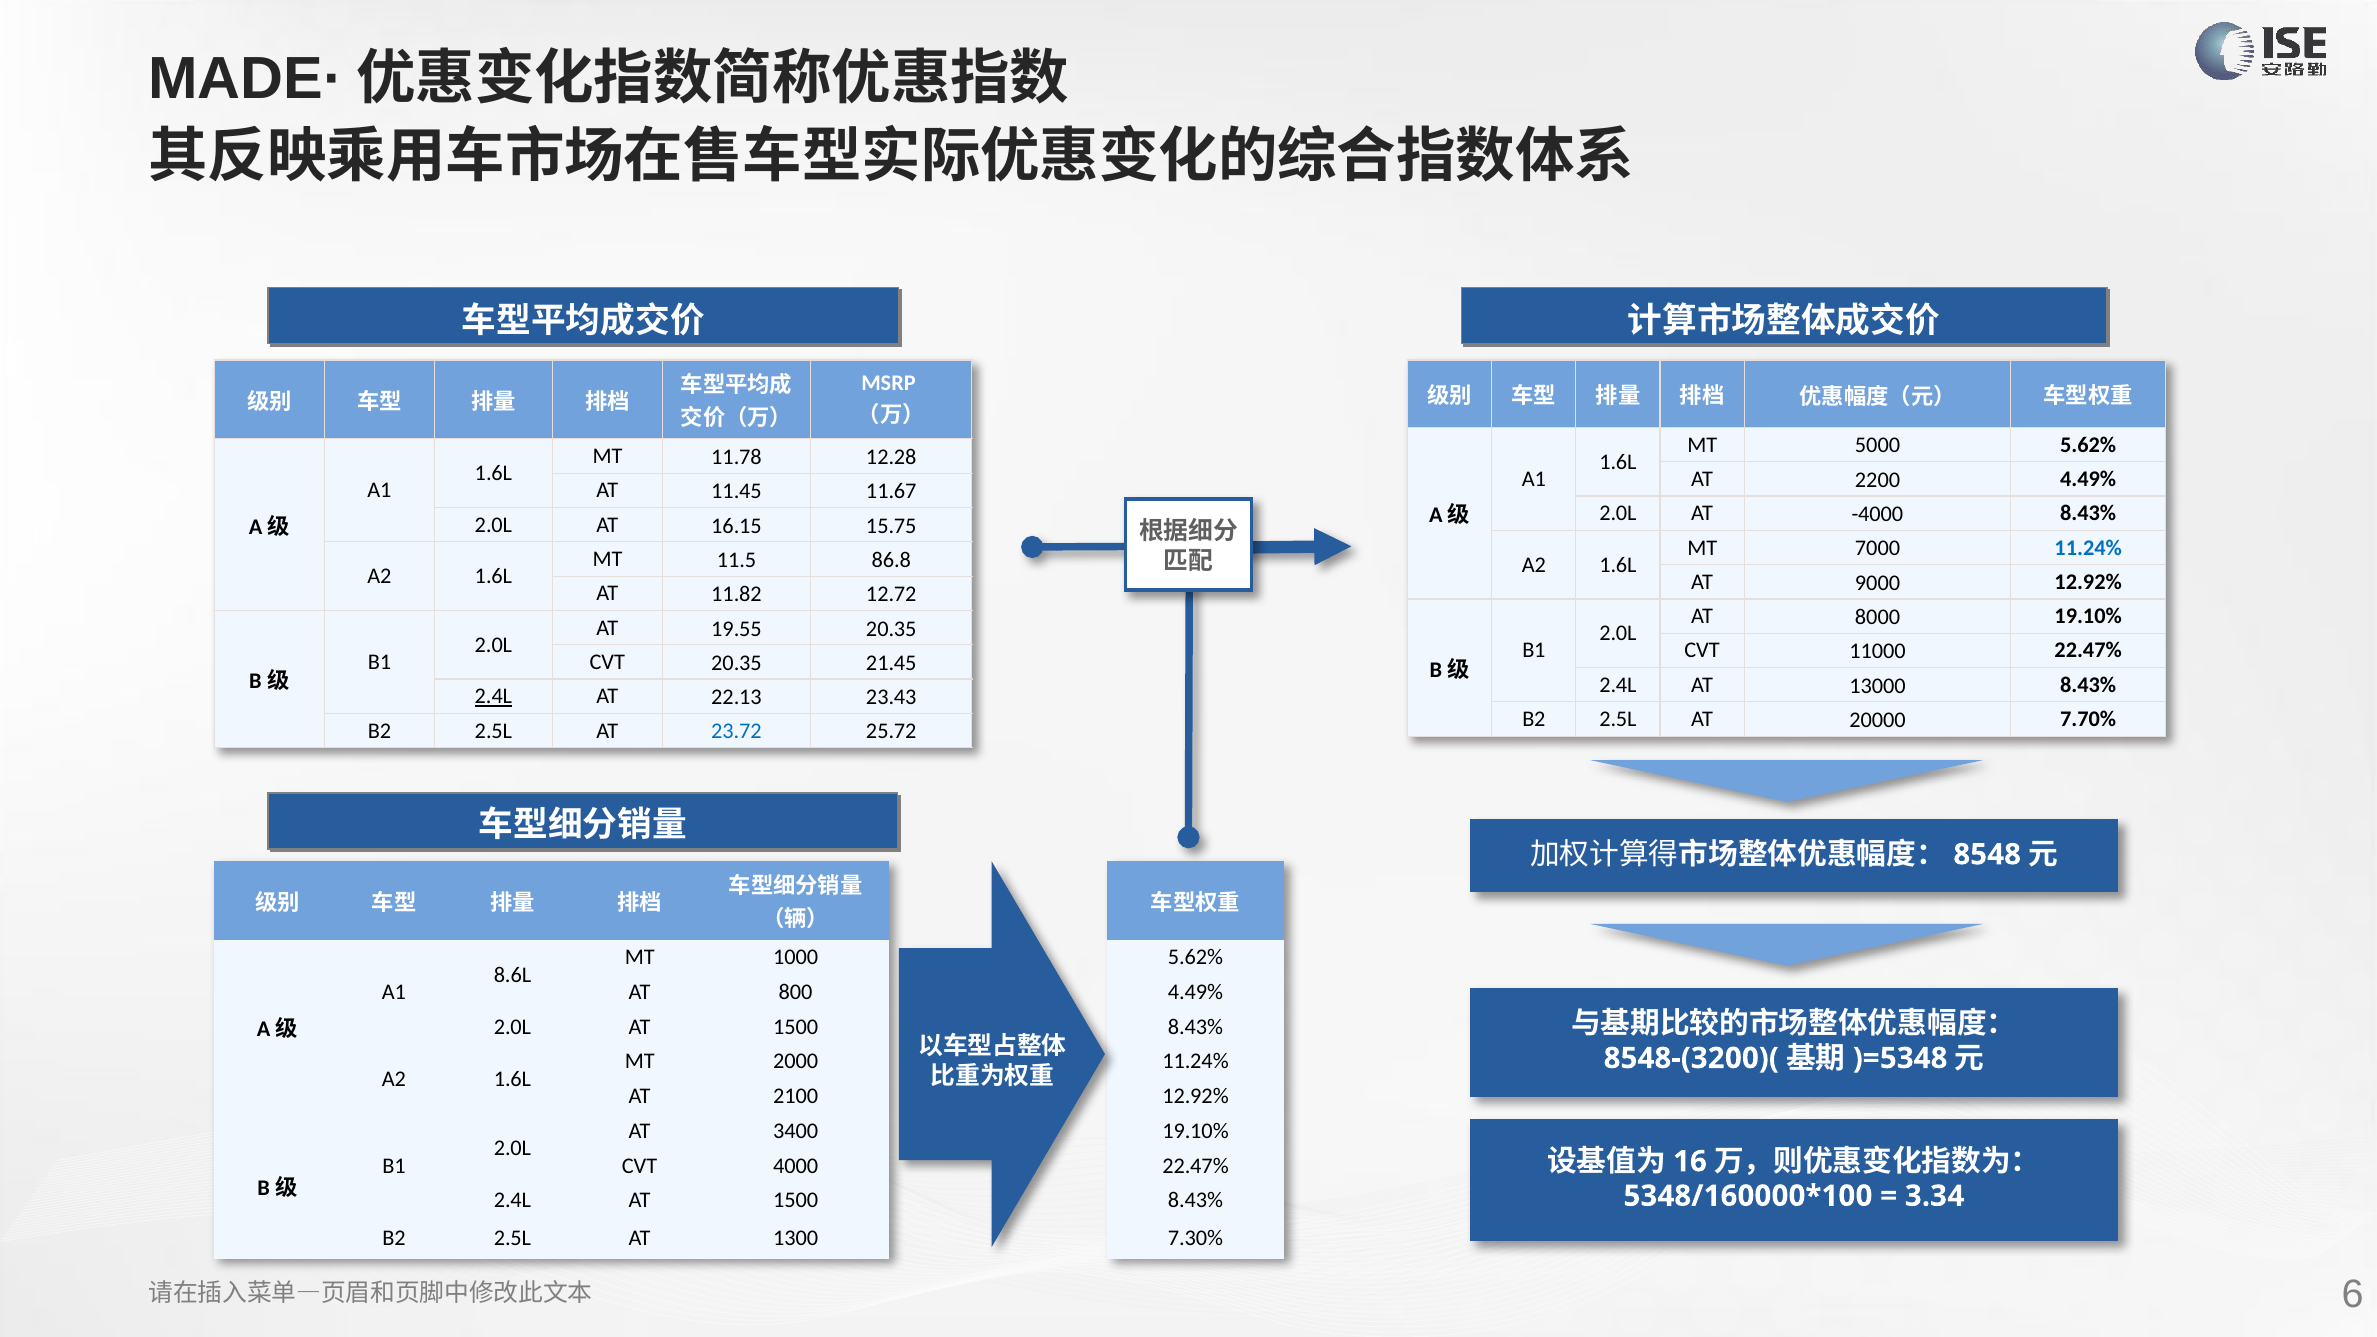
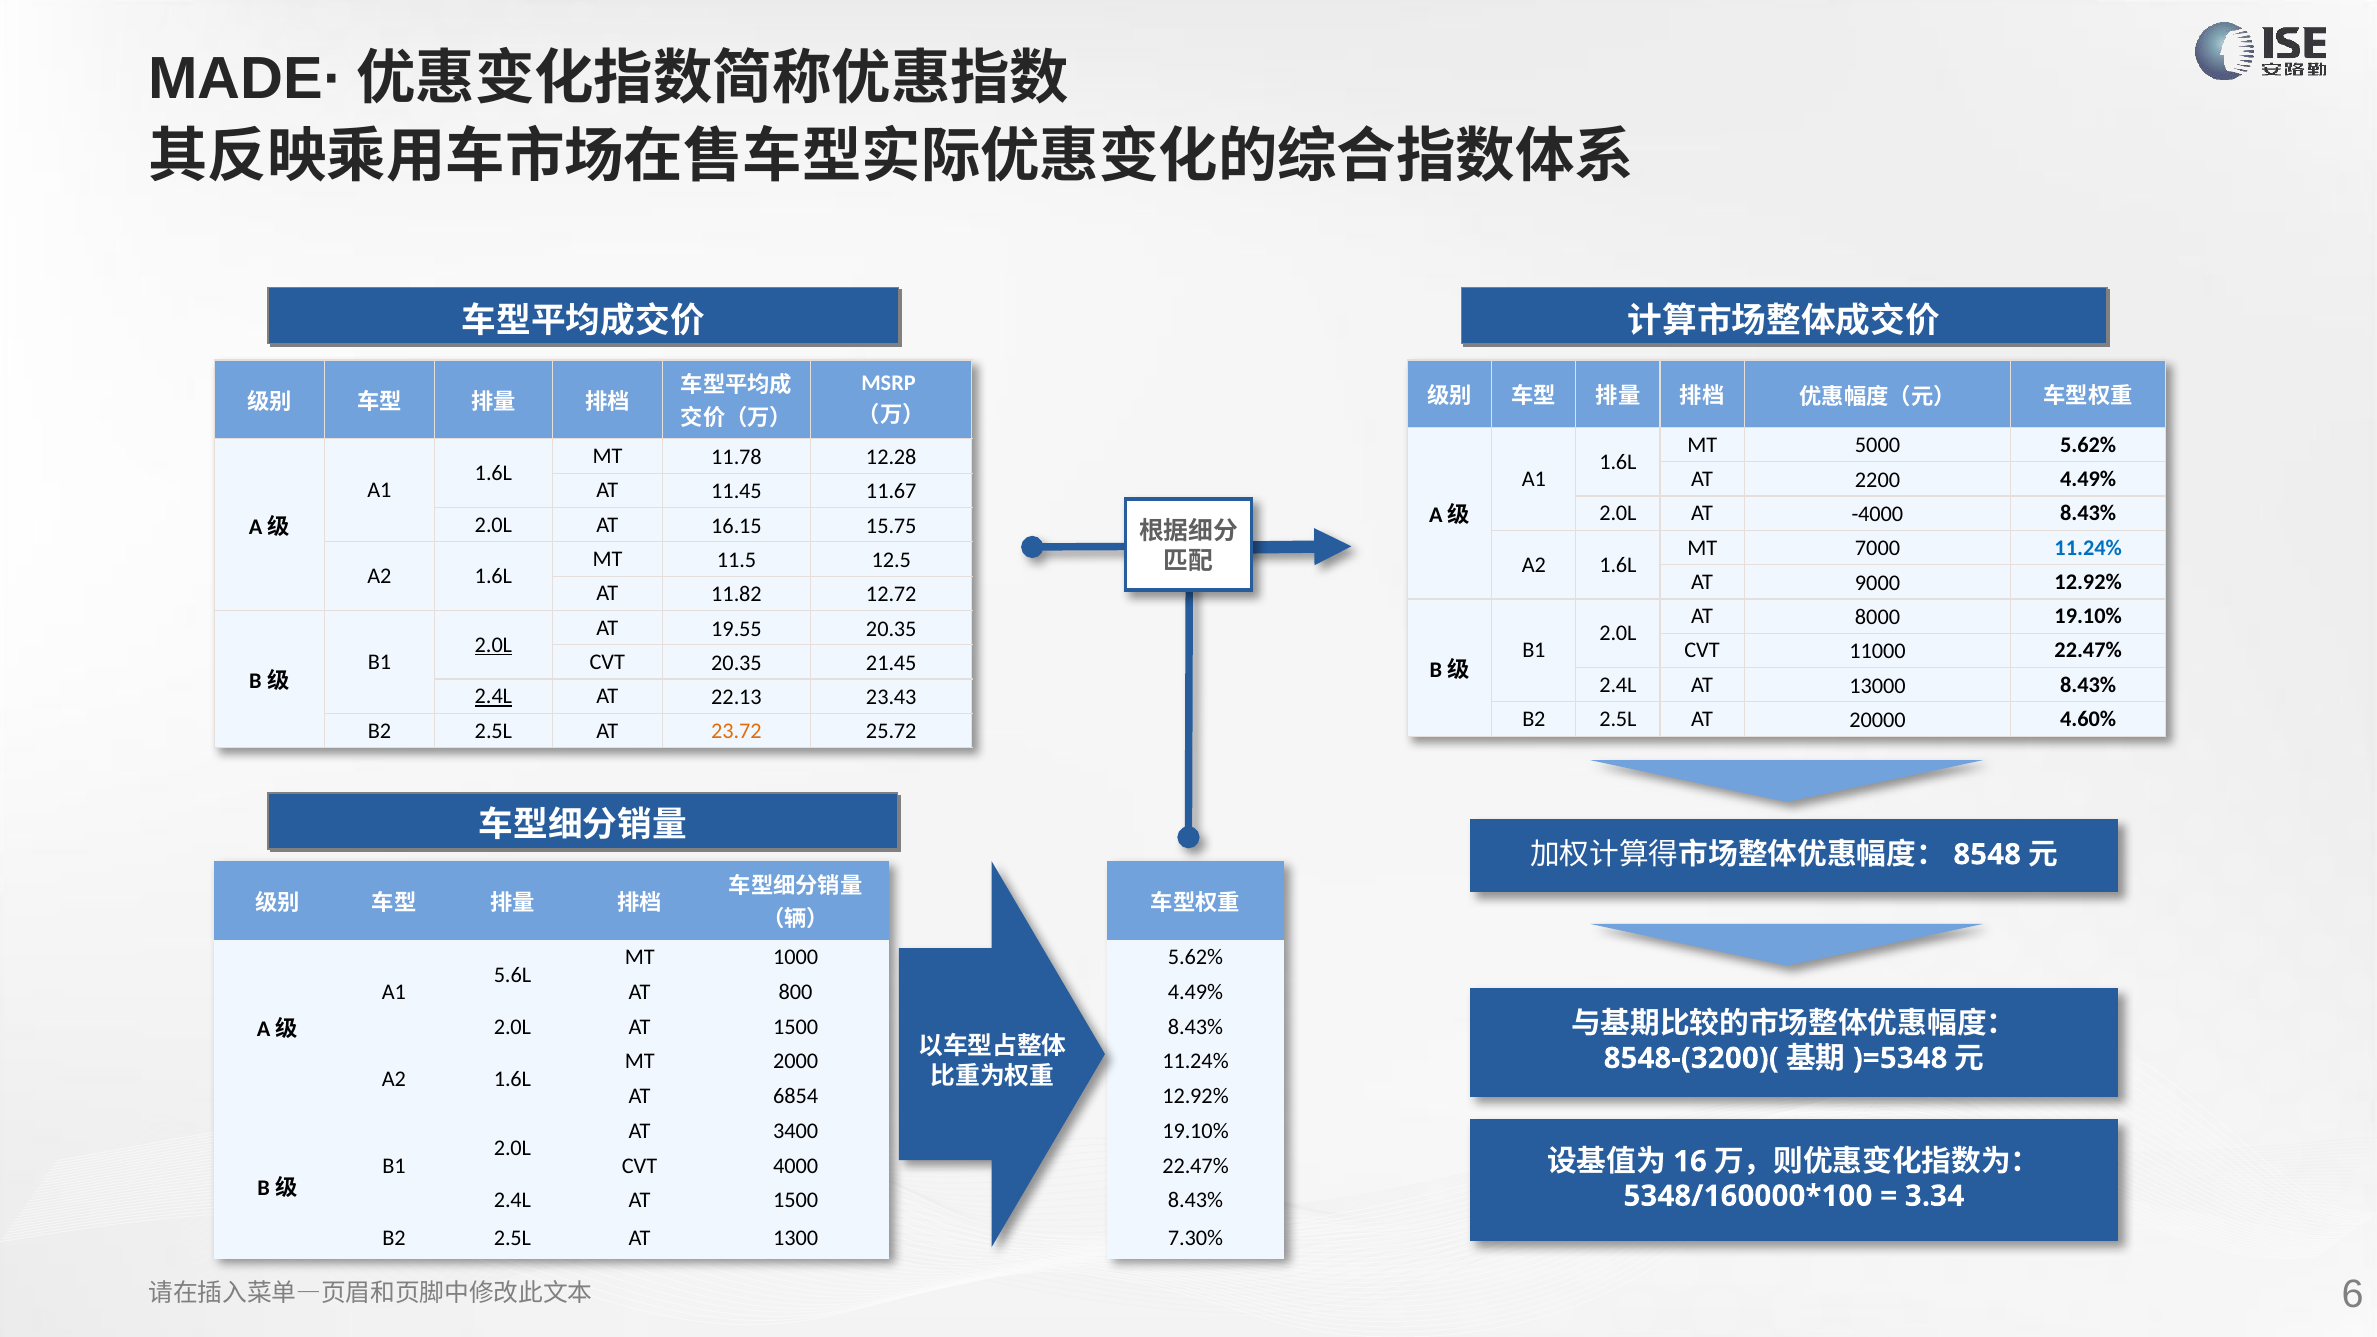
86.8: 86.8 -> 12.5
2.0L at (493, 645) underline: none -> present
7.70%: 7.70% -> 4.60%
23.72 colour: blue -> orange
8.6L: 8.6L -> 5.6L
2100: 2100 -> 6854
